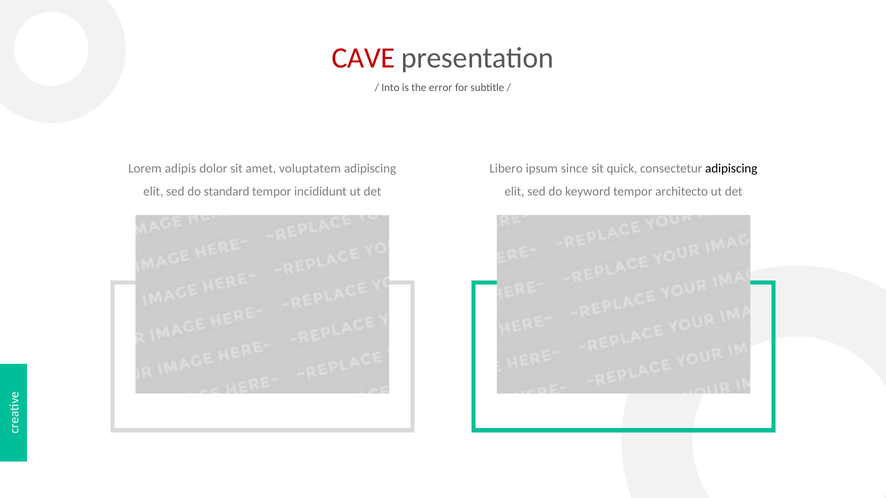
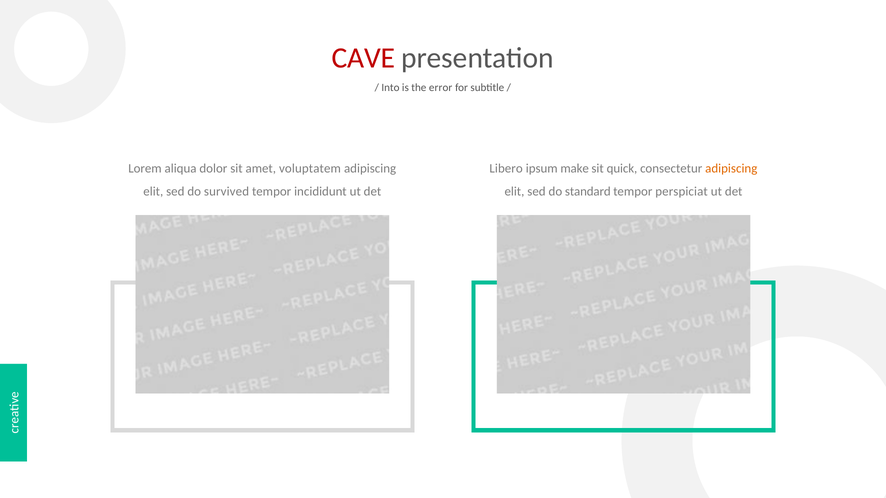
adipis: adipis -> aliqua
since: since -> make
adipiscing at (731, 169) colour: black -> orange
standard: standard -> survived
keyword: keyword -> standard
architecto: architecto -> perspiciat
